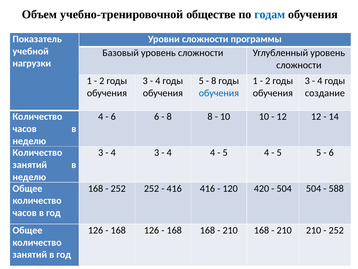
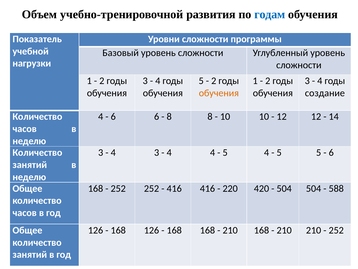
обществе: обществе -> развития
8 at (214, 81): 8 -> 2
обучения at (219, 93) colour: blue -> orange
120: 120 -> 220
